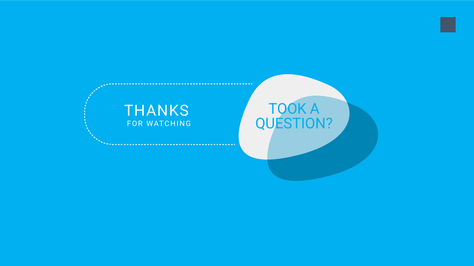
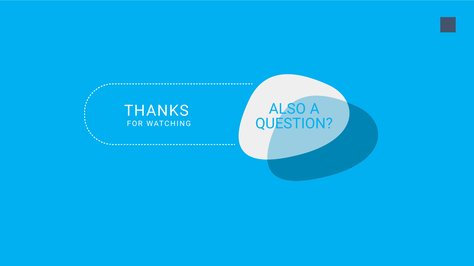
TOOK: TOOK -> ALSO
